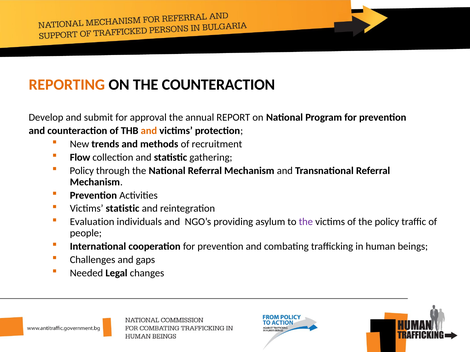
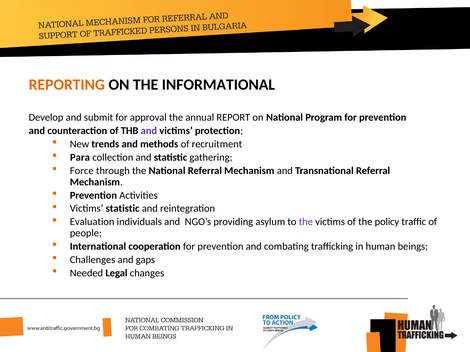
THE COUNTERACTION: COUNTERACTION -> INFORMATIONAL
and at (149, 131) colour: orange -> purple
Flow: Flow -> Para
Policy at (82, 171): Policy -> Force
